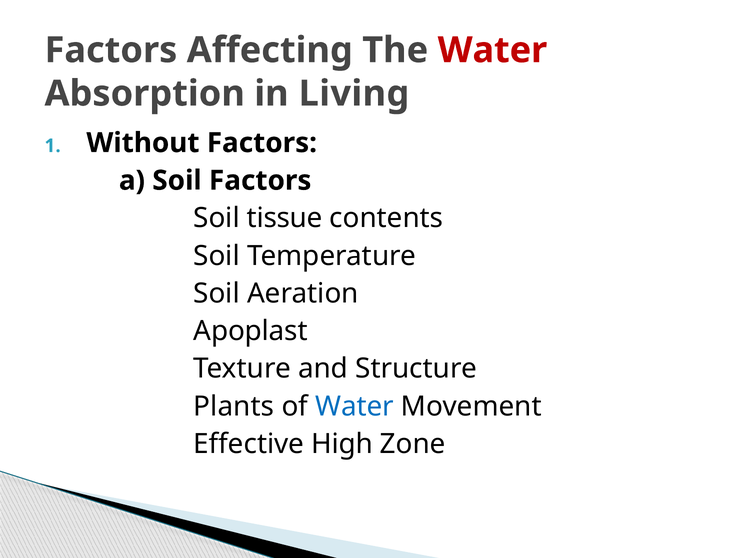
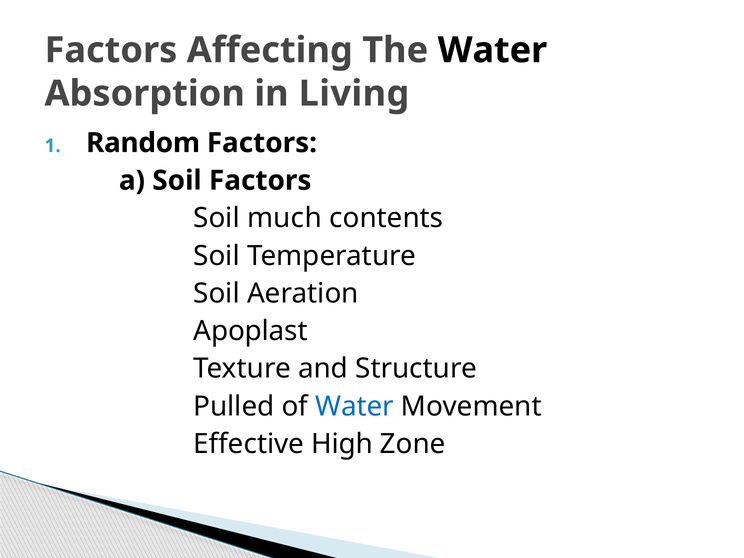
Water at (492, 50) colour: red -> black
Without: Without -> Random
tissue: tissue -> much
Plants: Plants -> Pulled
